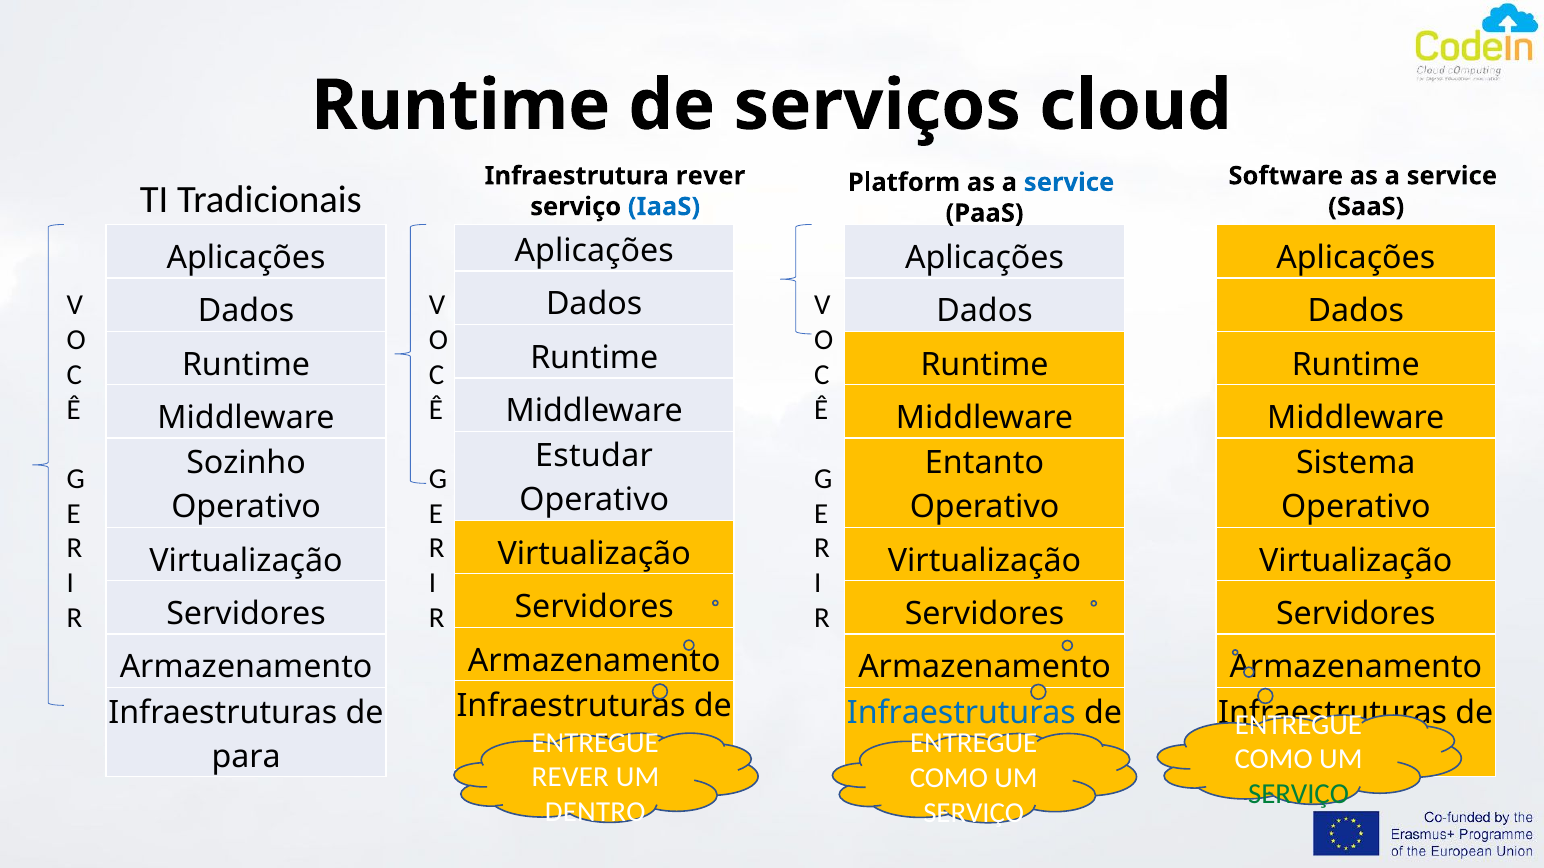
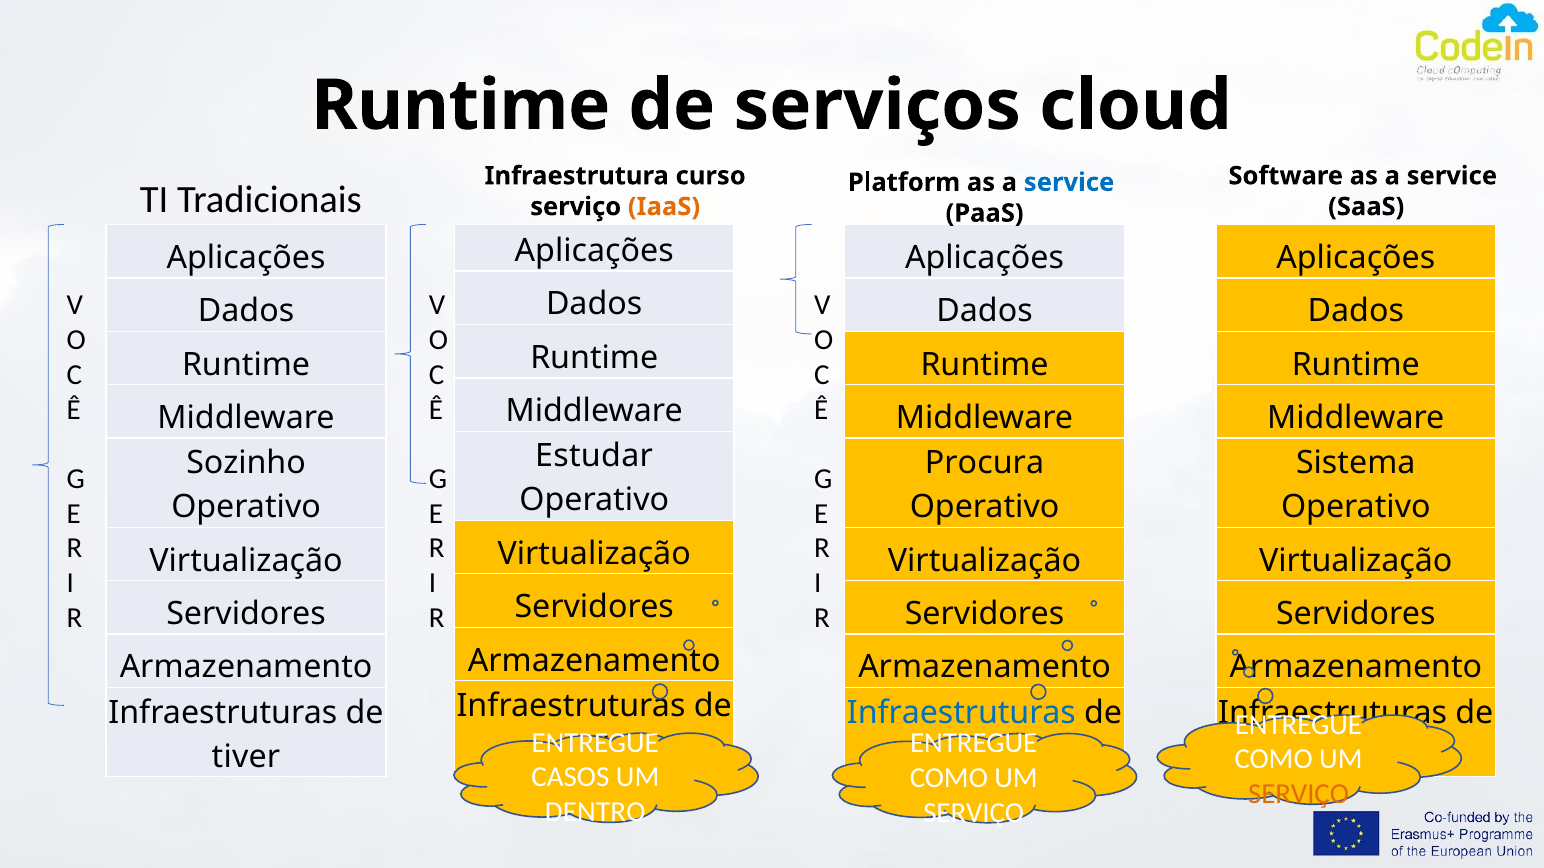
Infraestrutura rever: rever -> curso
IaaS colour: blue -> orange
Entanto: Entanto -> Procura
para: para -> tiver
REVER at (570, 778): REVER -> CASOS
SERVIÇO at (1299, 794) colour: green -> orange
